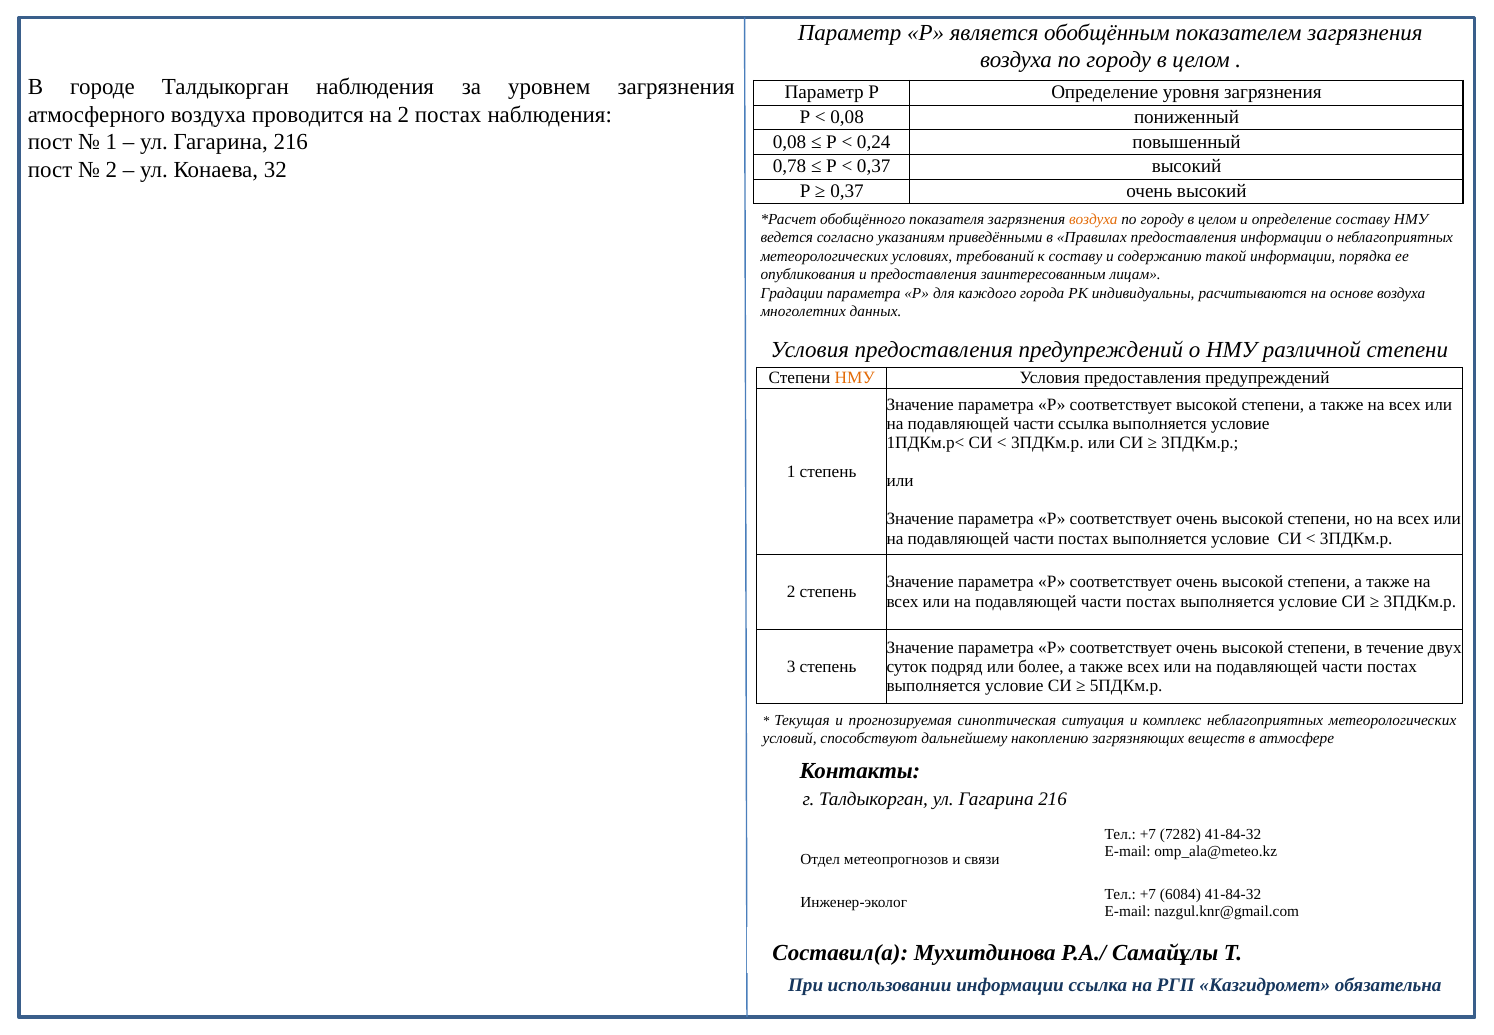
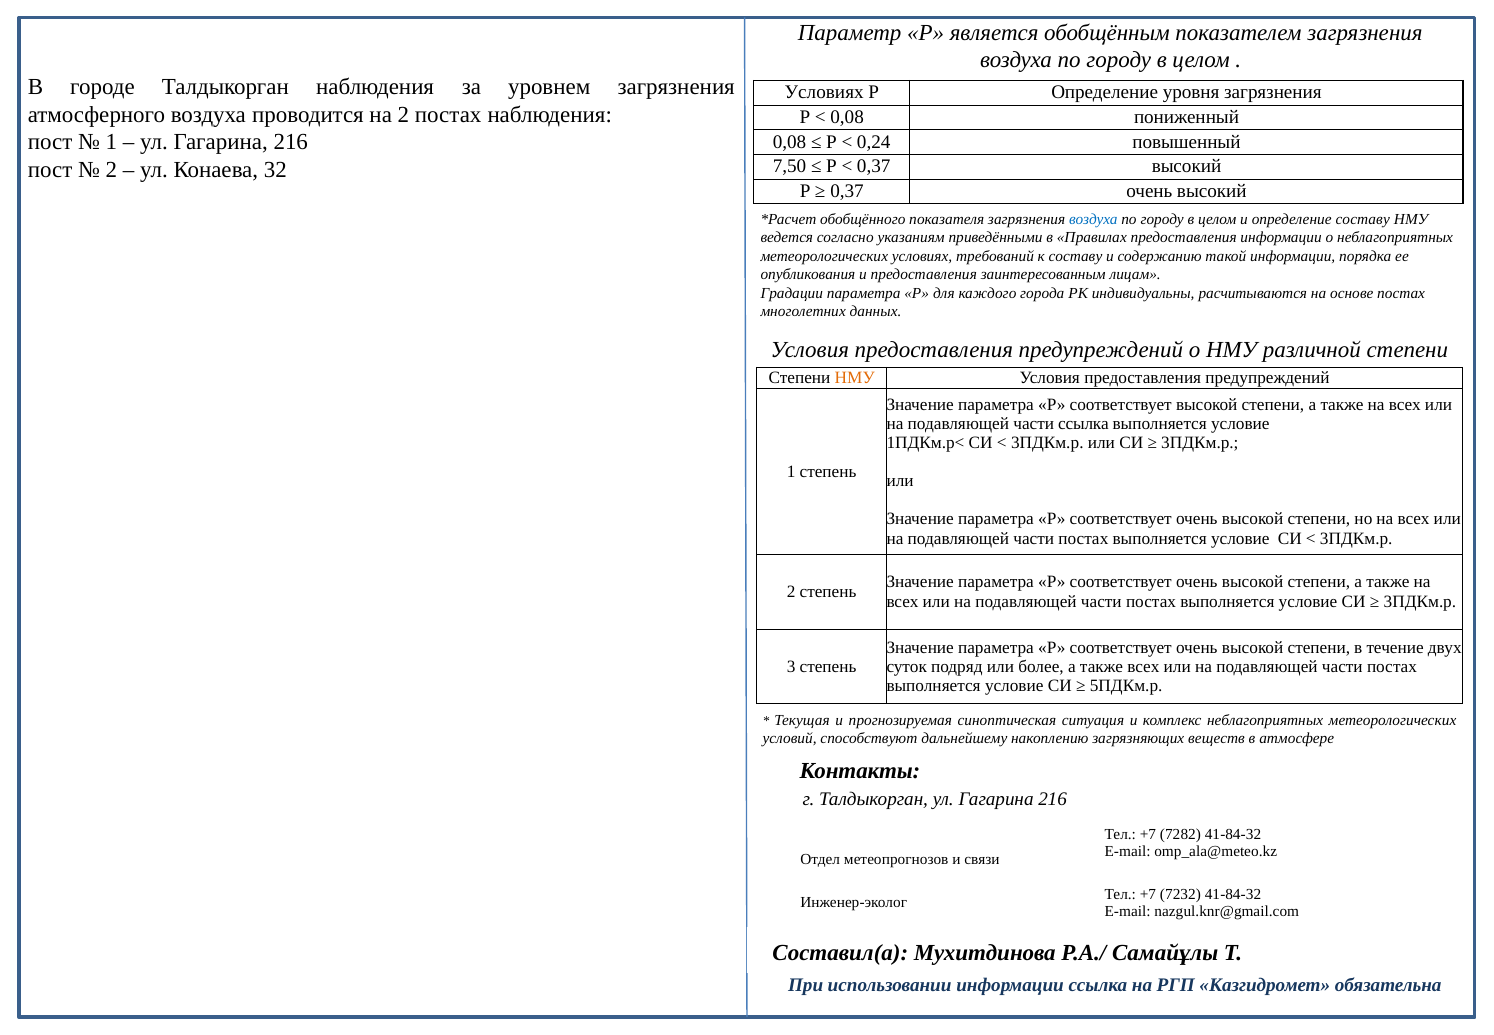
Параметр at (824, 92): Параметр -> Условиях
0,78: 0,78 -> 7,50
воздуха at (1093, 219) colour: orange -> blue
основе воздуха: воздуха -> постах
6084: 6084 -> 7232
